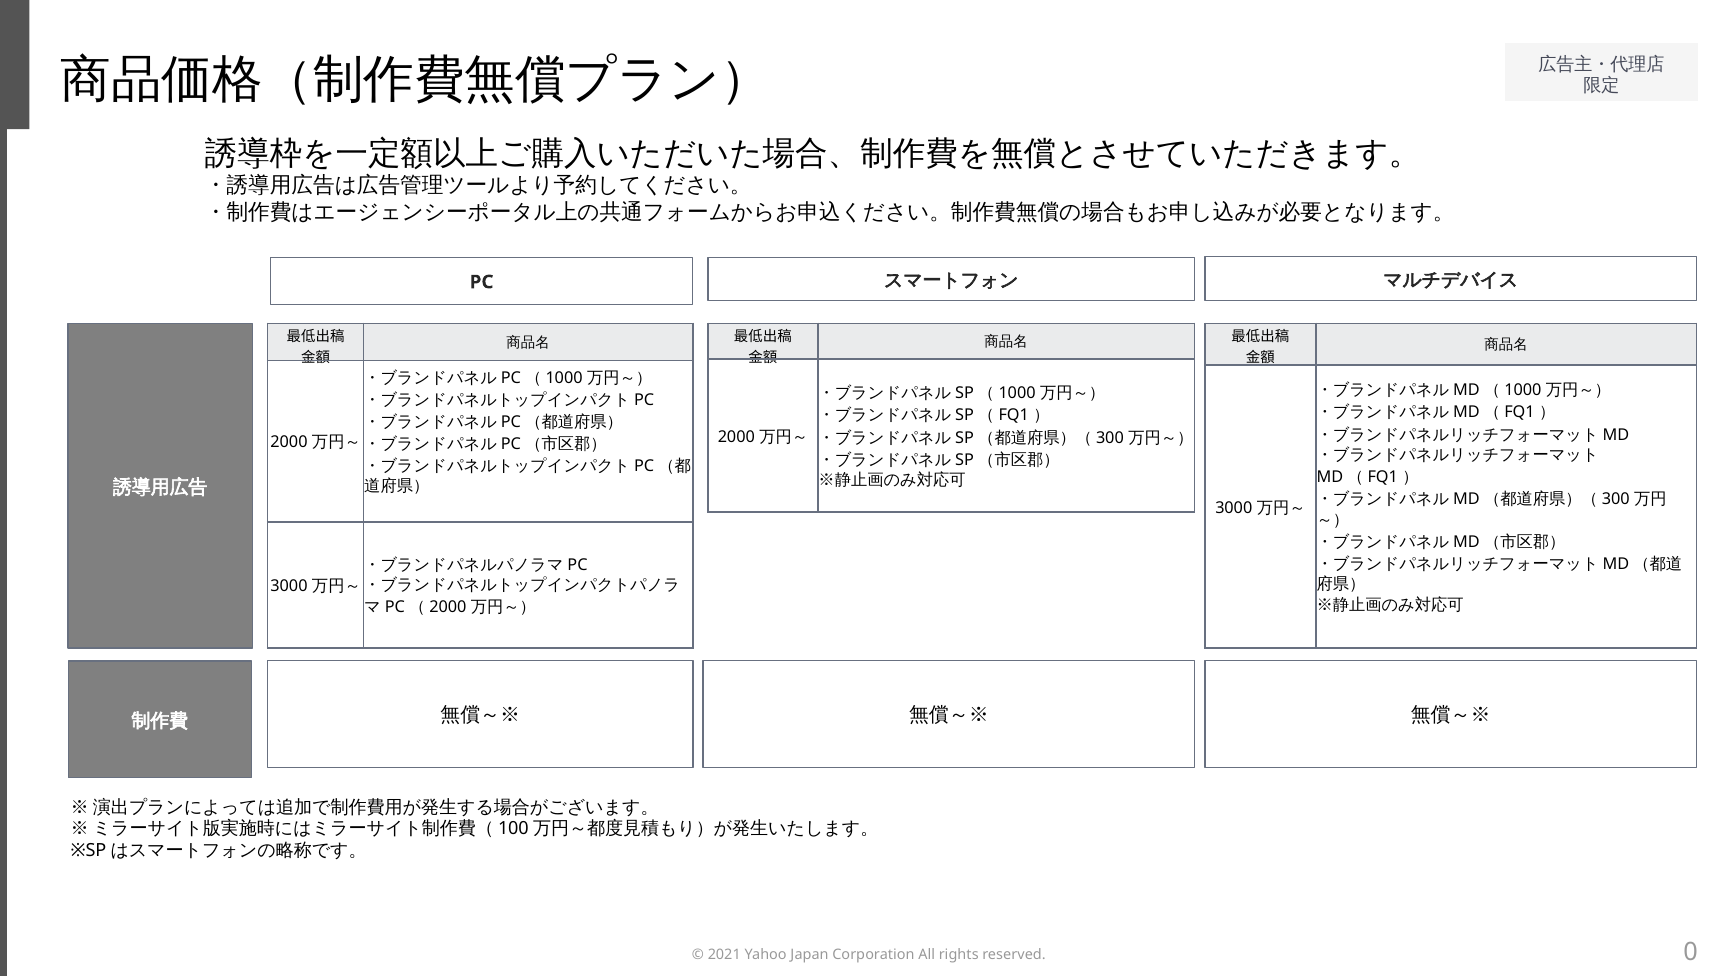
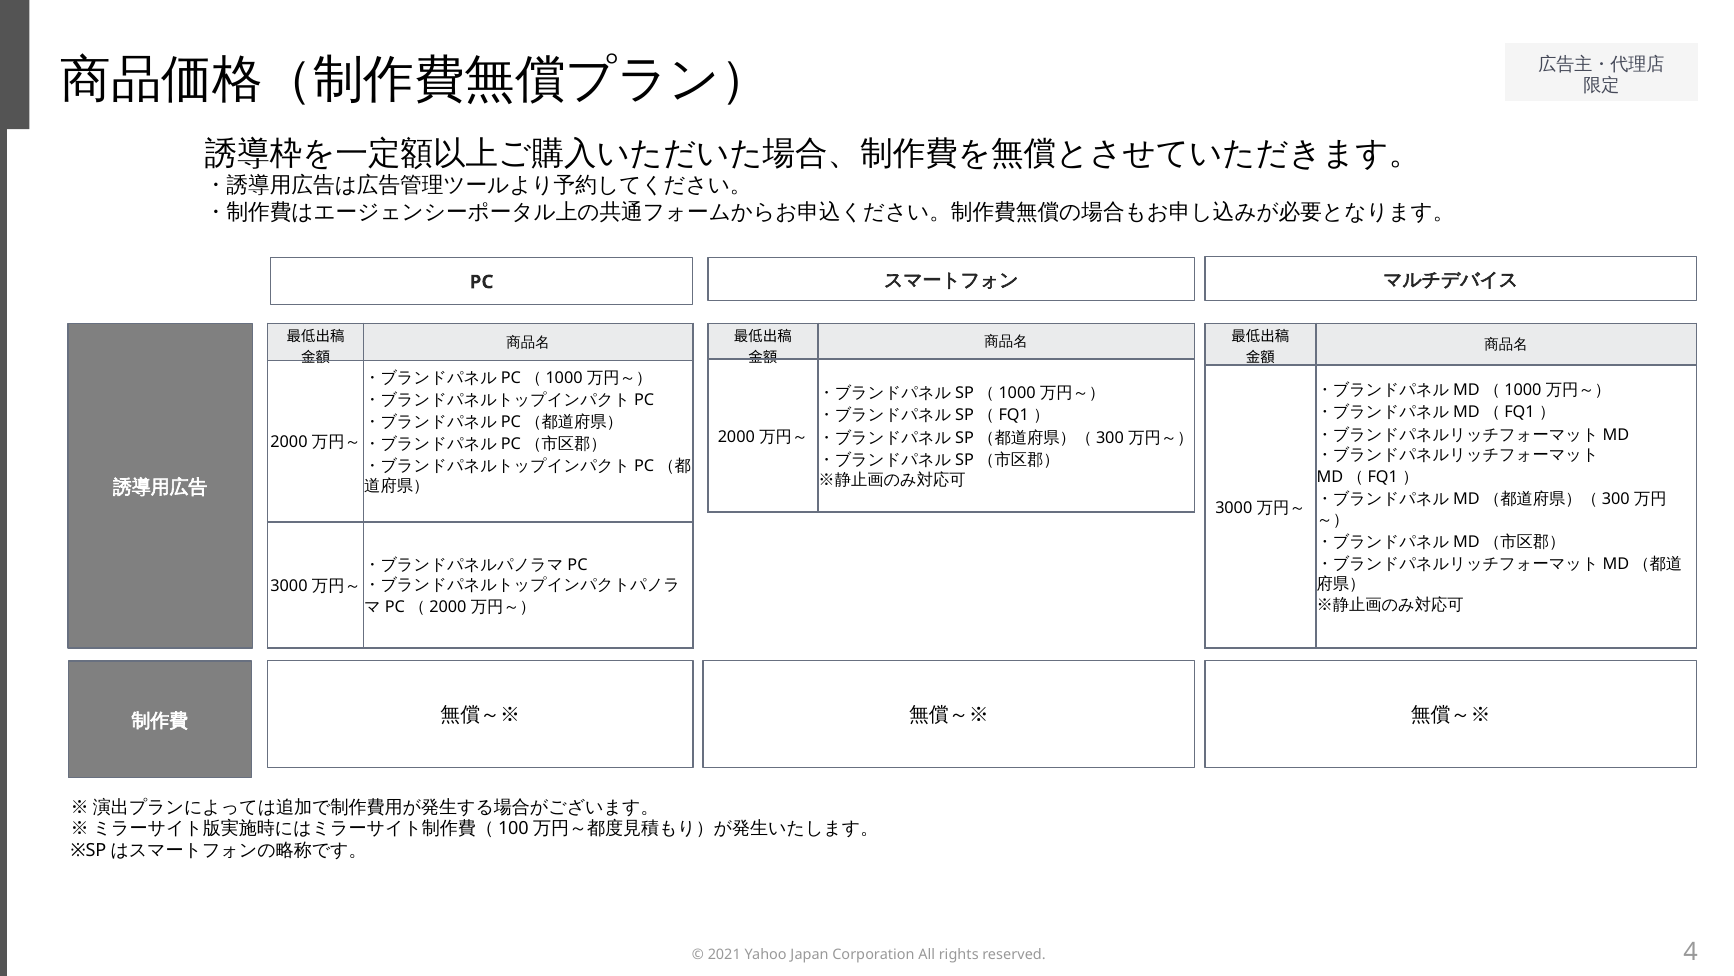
0: 0 -> 4
